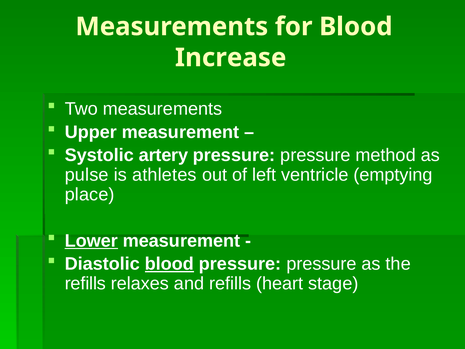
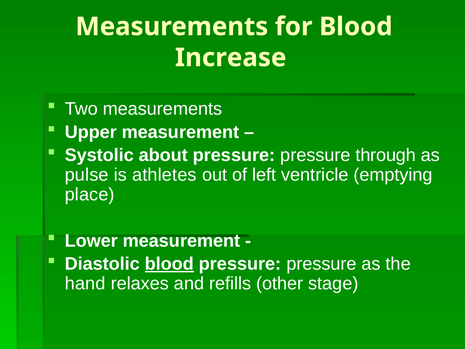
artery: artery -> about
method: method -> through
Lower underline: present -> none
refills at (85, 283): refills -> hand
heart: heart -> other
